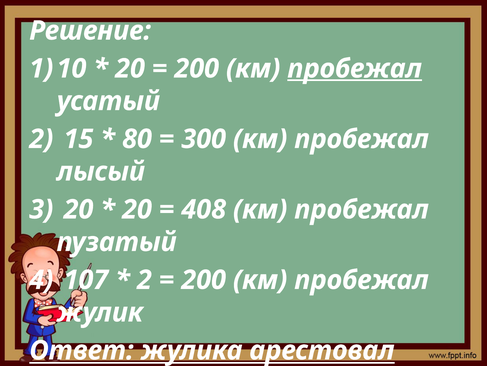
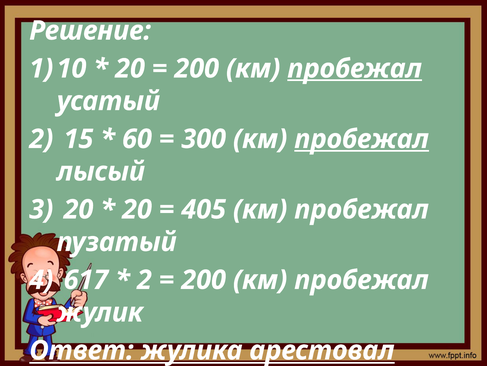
80: 80 -> 60
пробежал at (362, 139) underline: none -> present
408: 408 -> 405
107: 107 -> 617
